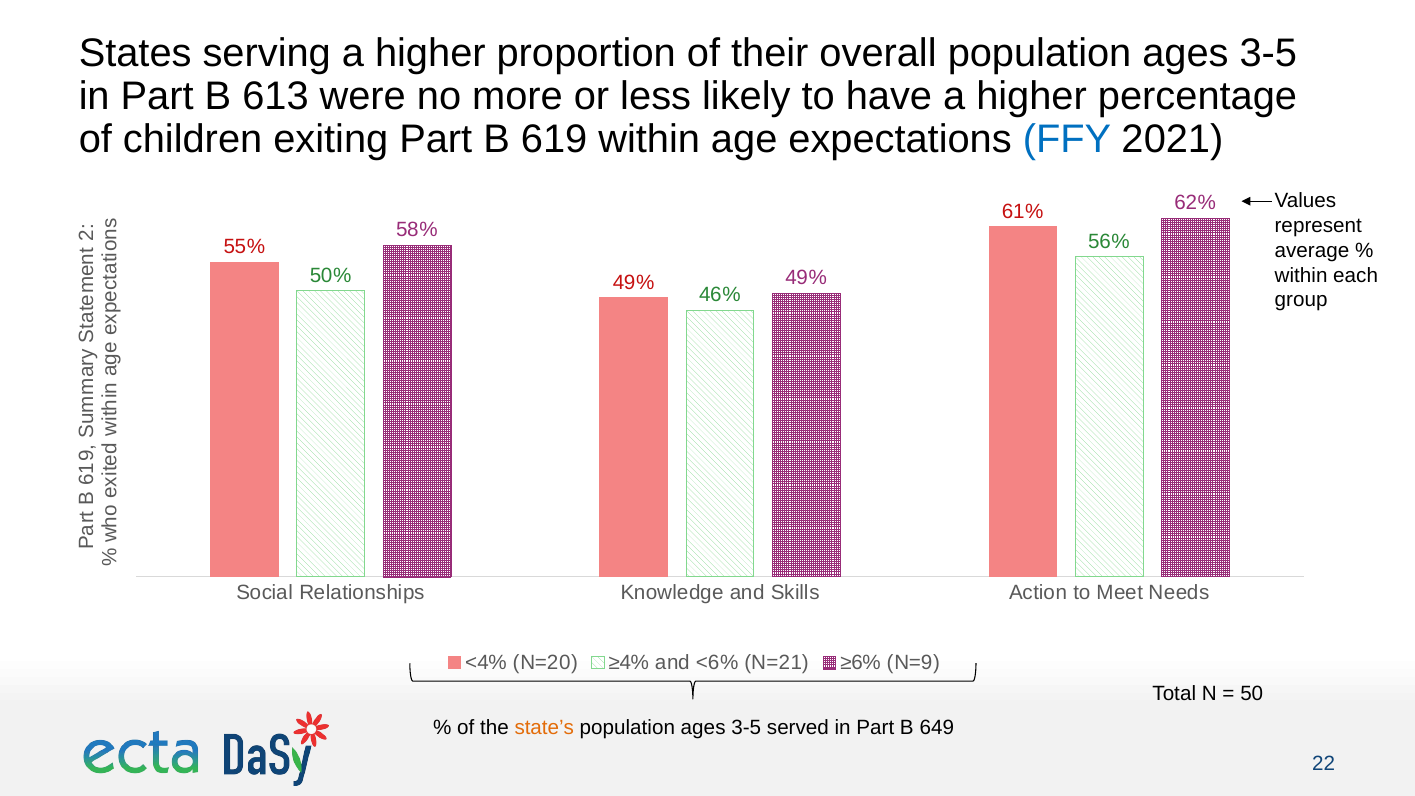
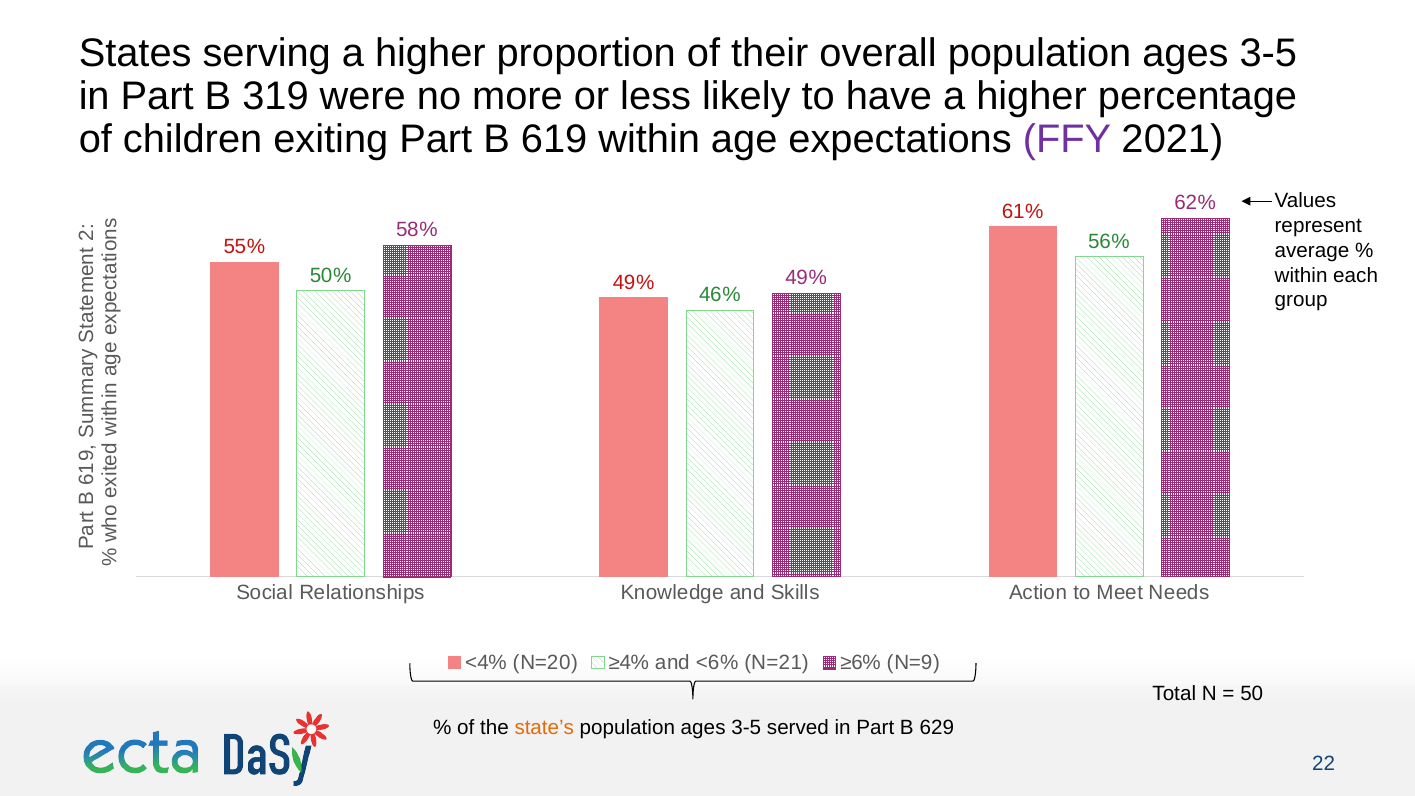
613: 613 -> 319
FFY colour: blue -> purple
649: 649 -> 629
